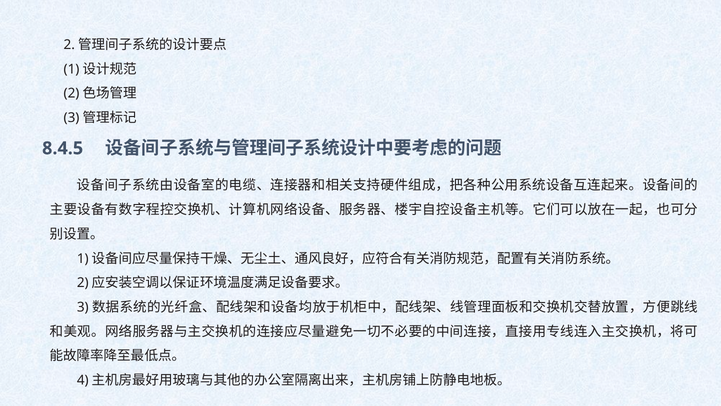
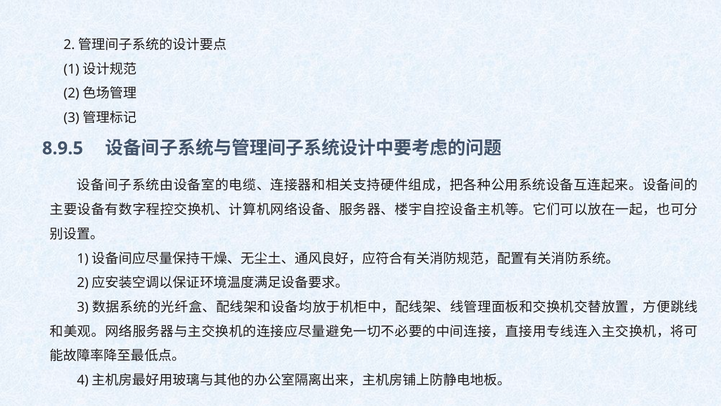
8.4.5: 8.4.5 -> 8.9.5
